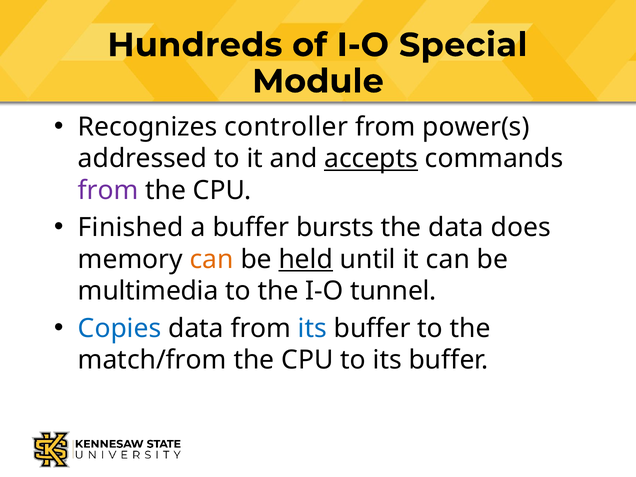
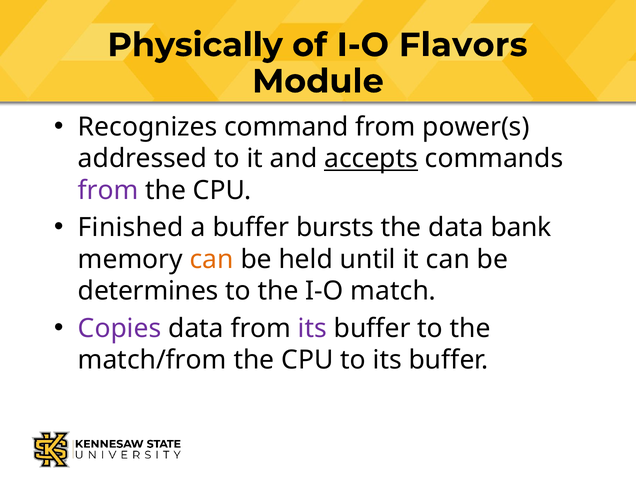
Hundreds: Hundreds -> Physically
Special: Special -> Flavors
controller: controller -> command
does: does -> bank
held underline: present -> none
multimedia: multimedia -> determines
tunnel: tunnel -> match
Copies colour: blue -> purple
its at (312, 328) colour: blue -> purple
